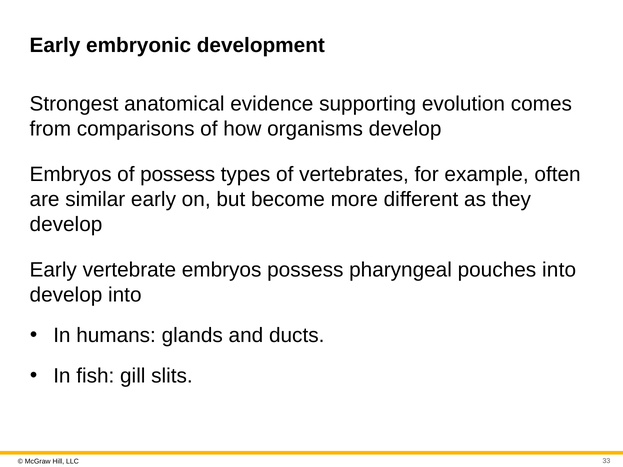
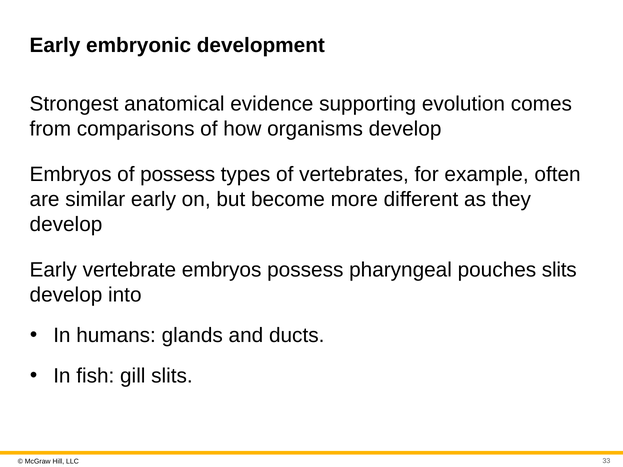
pouches into: into -> slits
